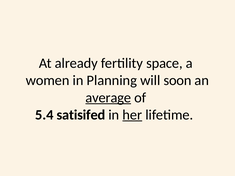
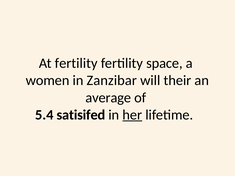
At already: already -> fertility
Planning: Planning -> Zanzibar
soon: soon -> their
average underline: present -> none
